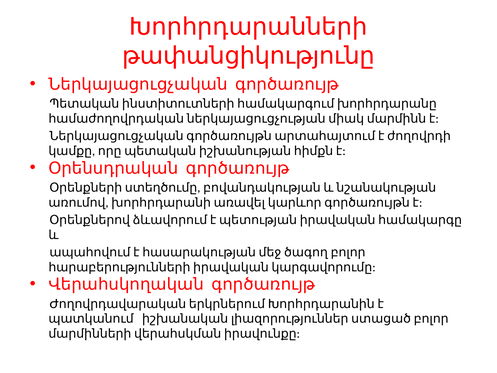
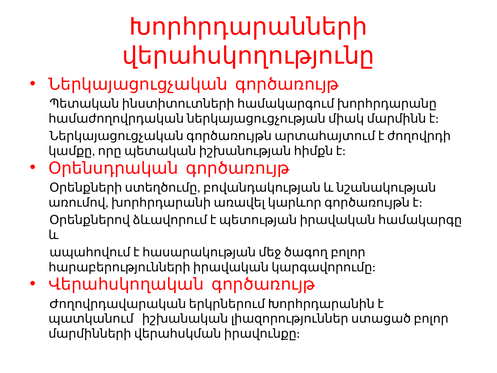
թափանցիկությունը: թափանցիկությունը -> վերահսկողությունը
